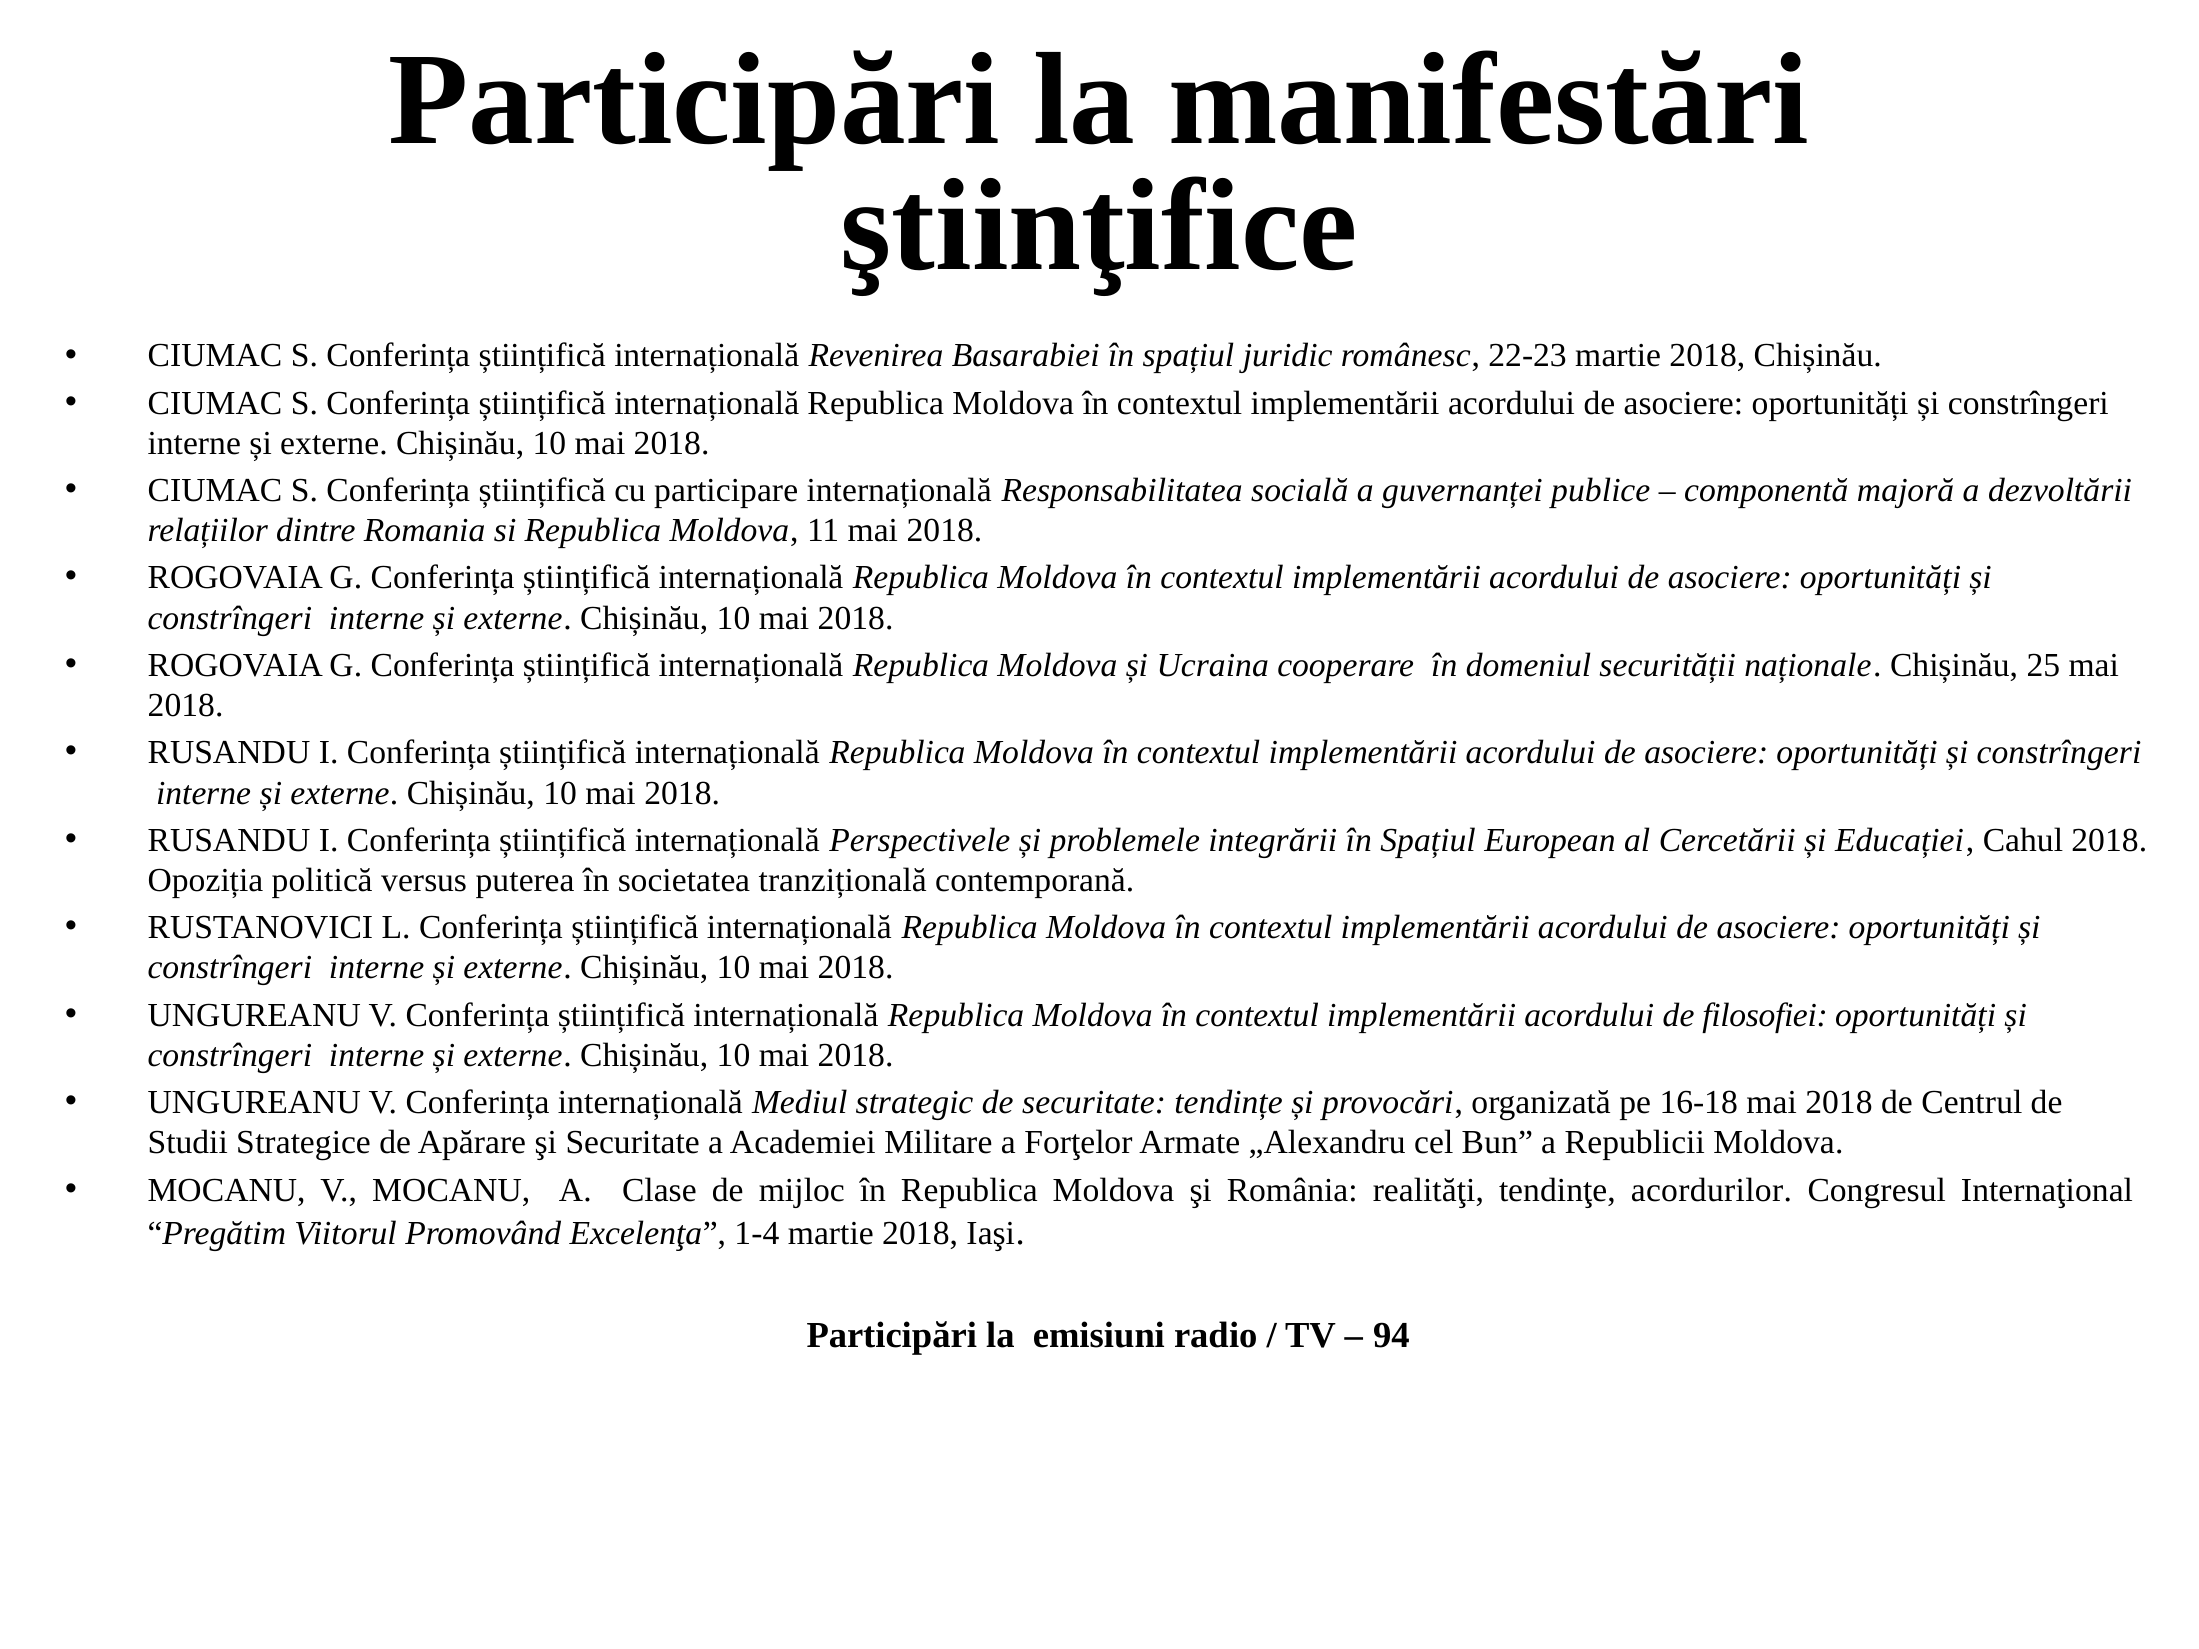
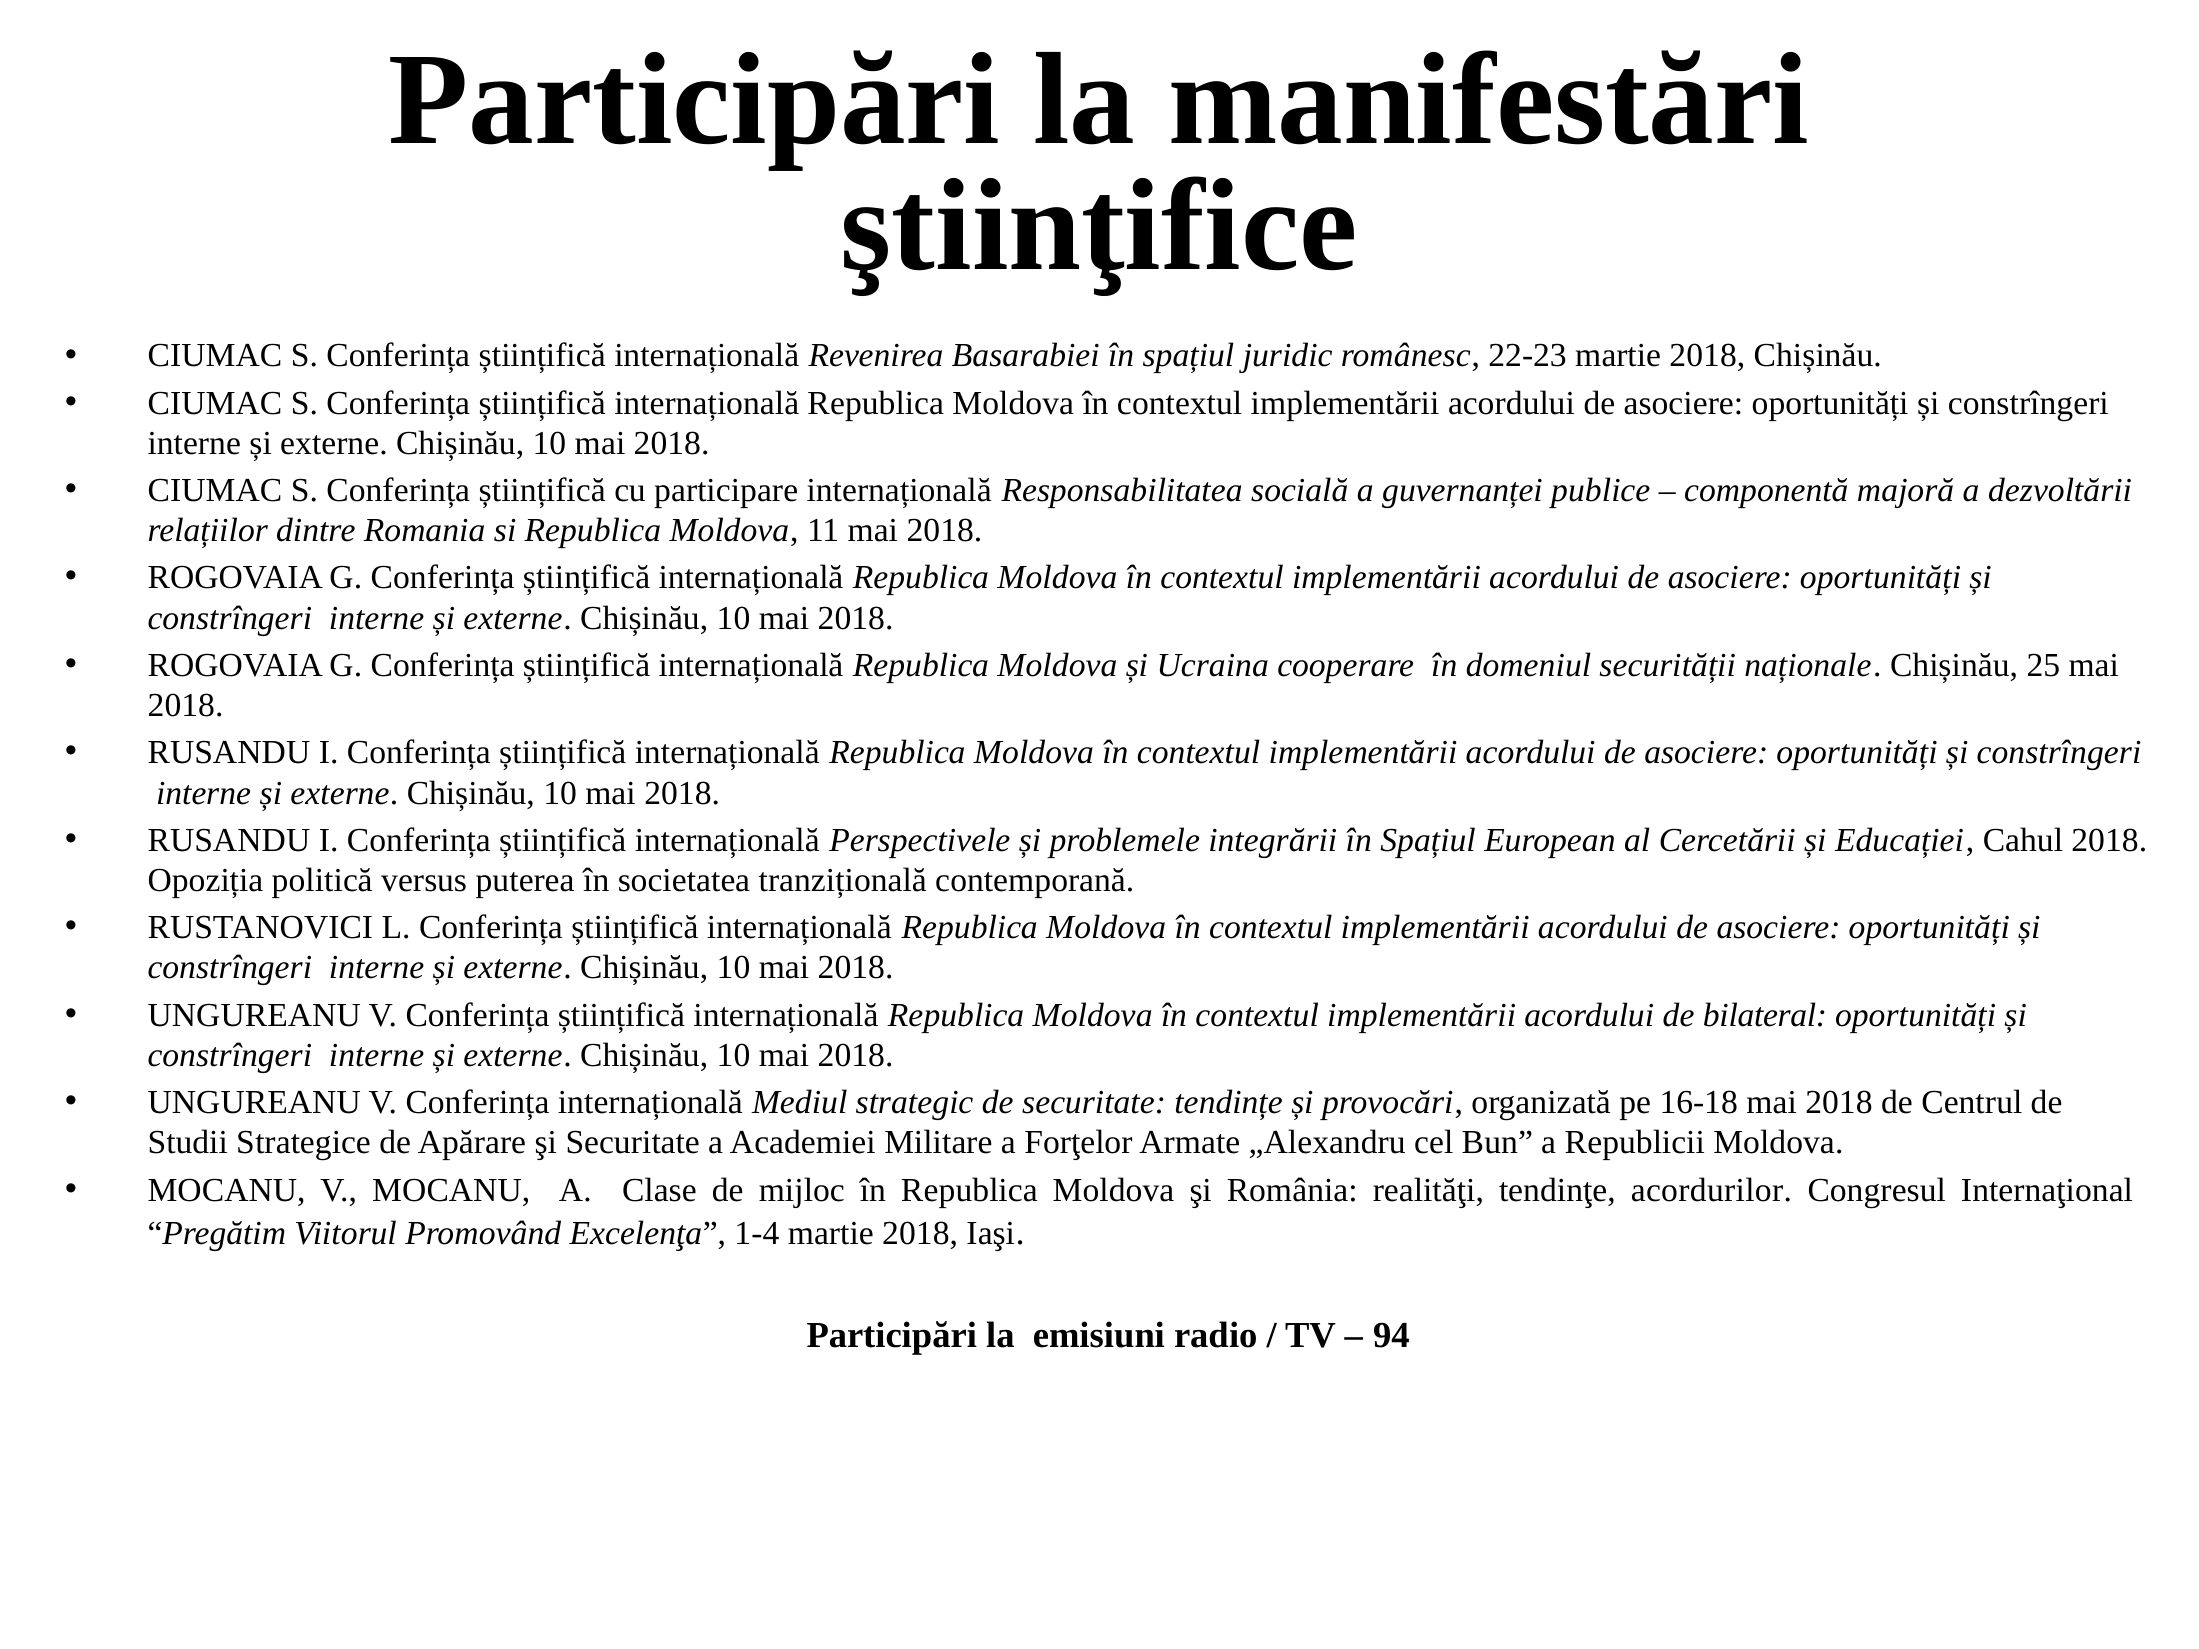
filosofiei: filosofiei -> bilateral
